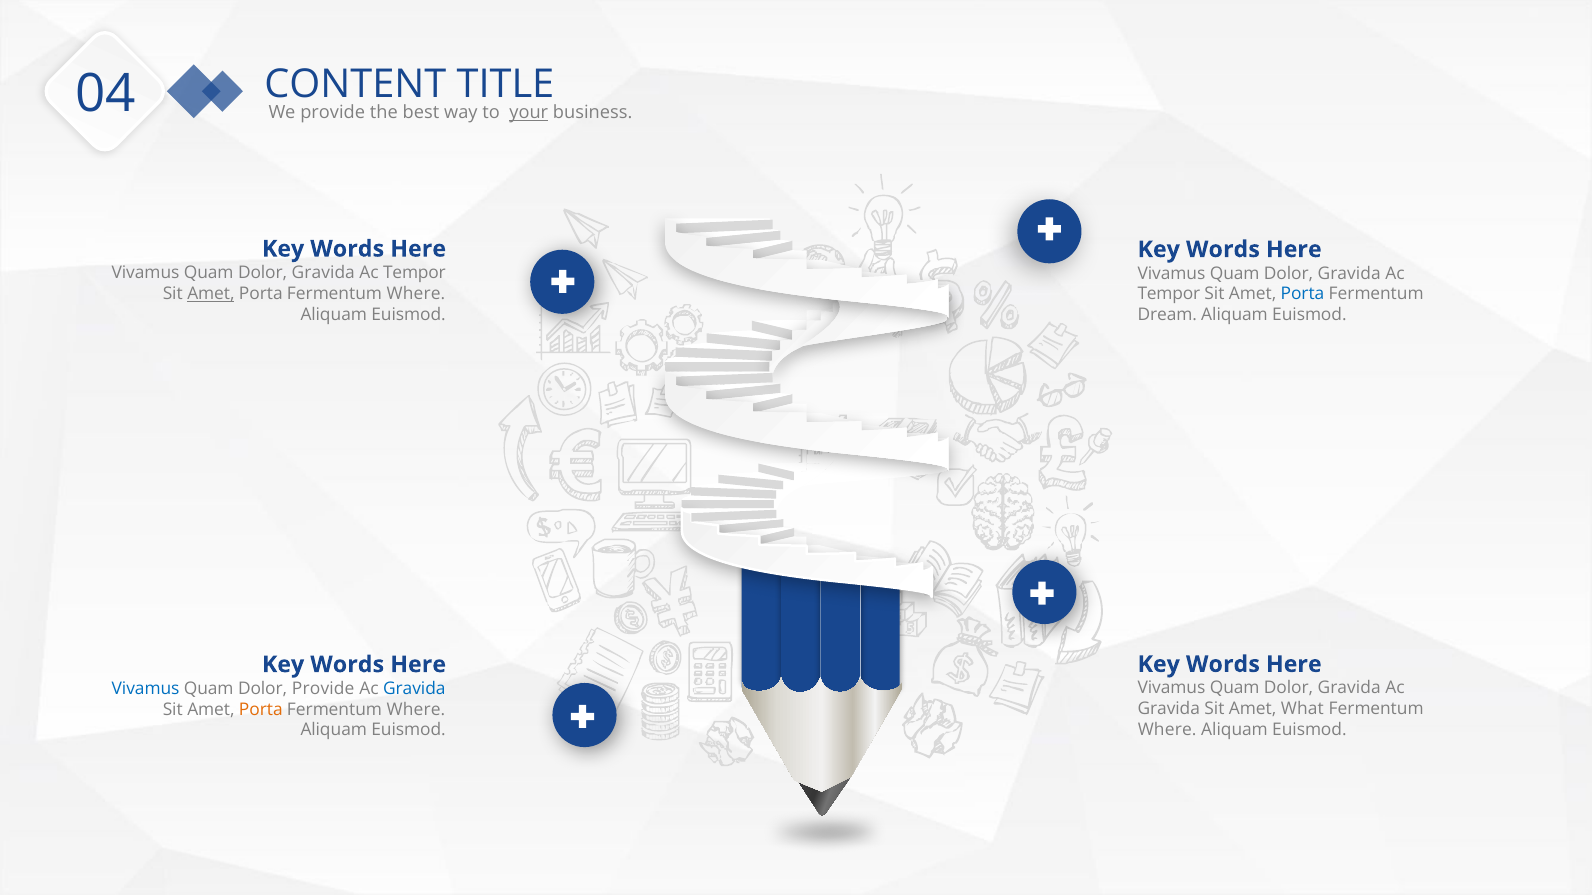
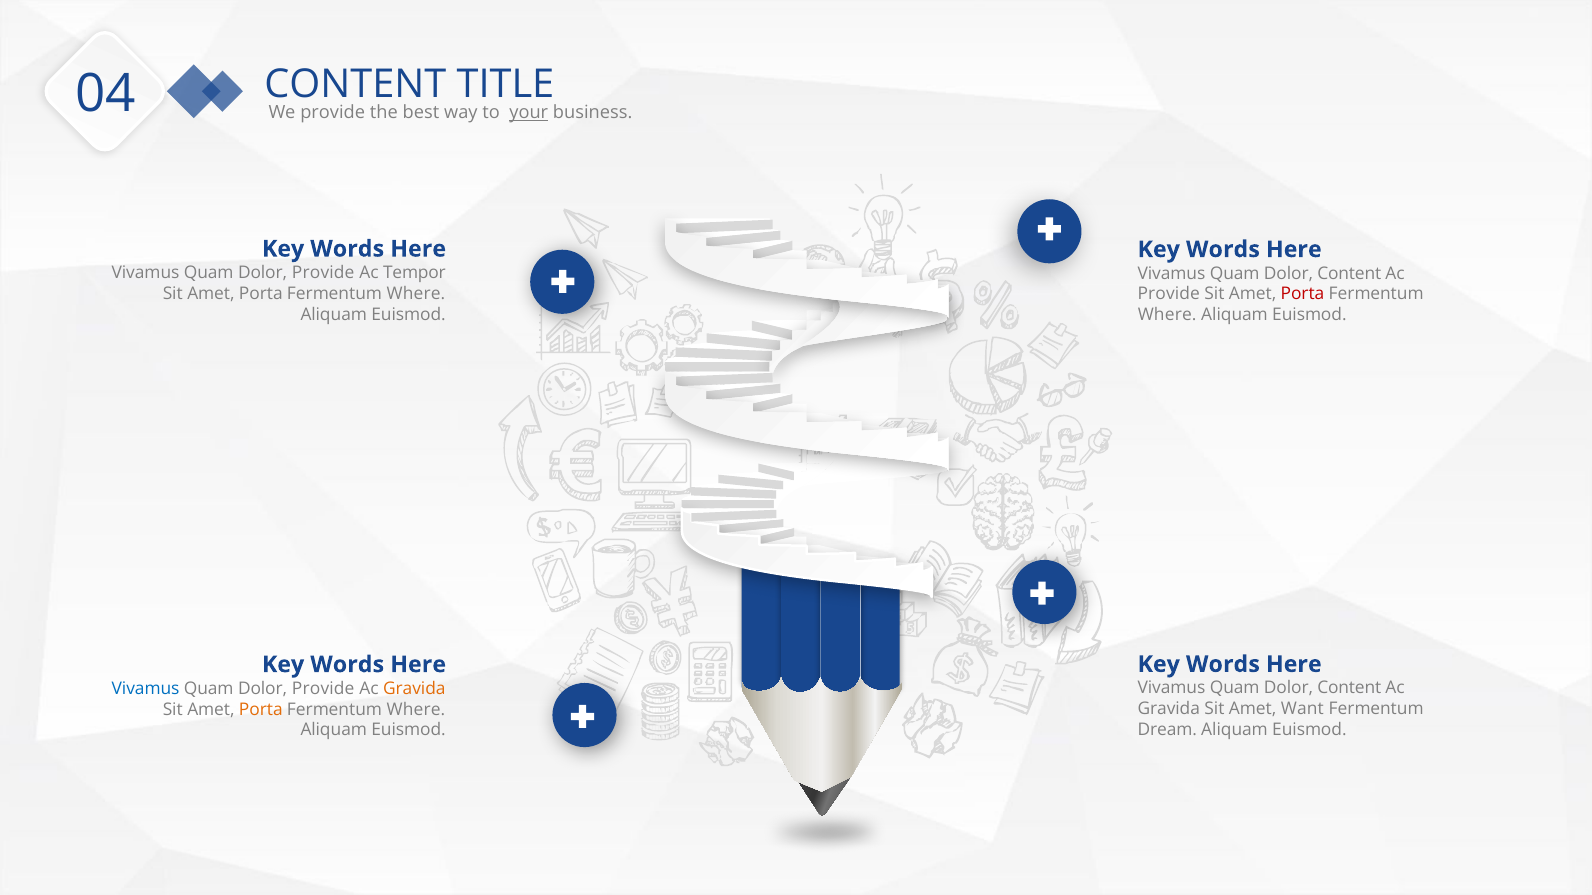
Gravida at (323, 273): Gravida -> Provide
Gravida at (1349, 274): Gravida -> Content
Amet at (211, 294) underline: present -> none
Tempor at (1169, 294): Tempor -> Provide
Porta at (1303, 294) colour: blue -> red
Dream at (1167, 315): Dream -> Where
Gravida at (1349, 689): Gravida -> Content
Gravida at (414, 689) colour: blue -> orange
What: What -> Want
Where at (1167, 730): Where -> Dream
